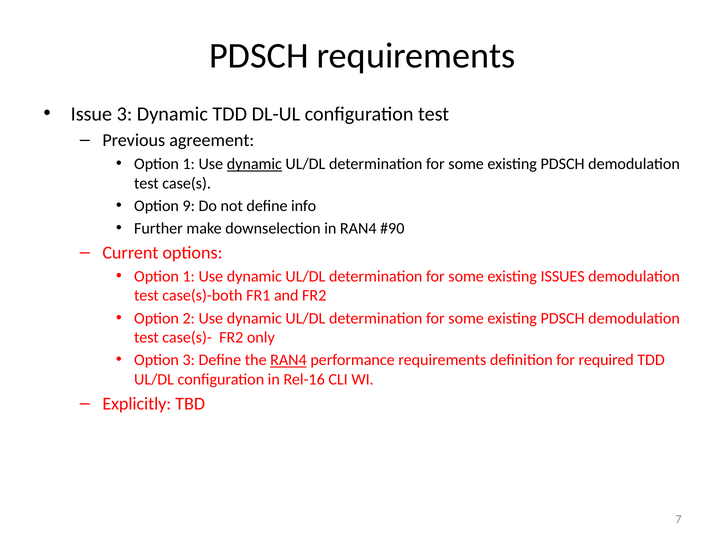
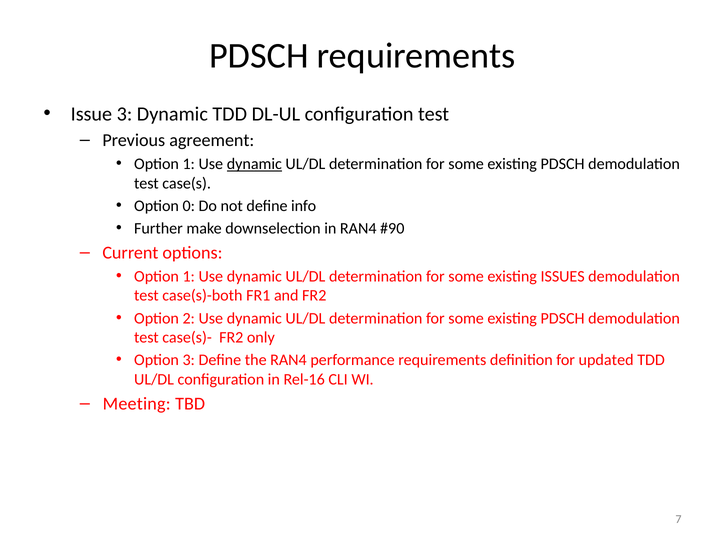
9: 9 -> 0
RAN4 at (288, 360) underline: present -> none
required: required -> updated
Explicitly: Explicitly -> Meeting
